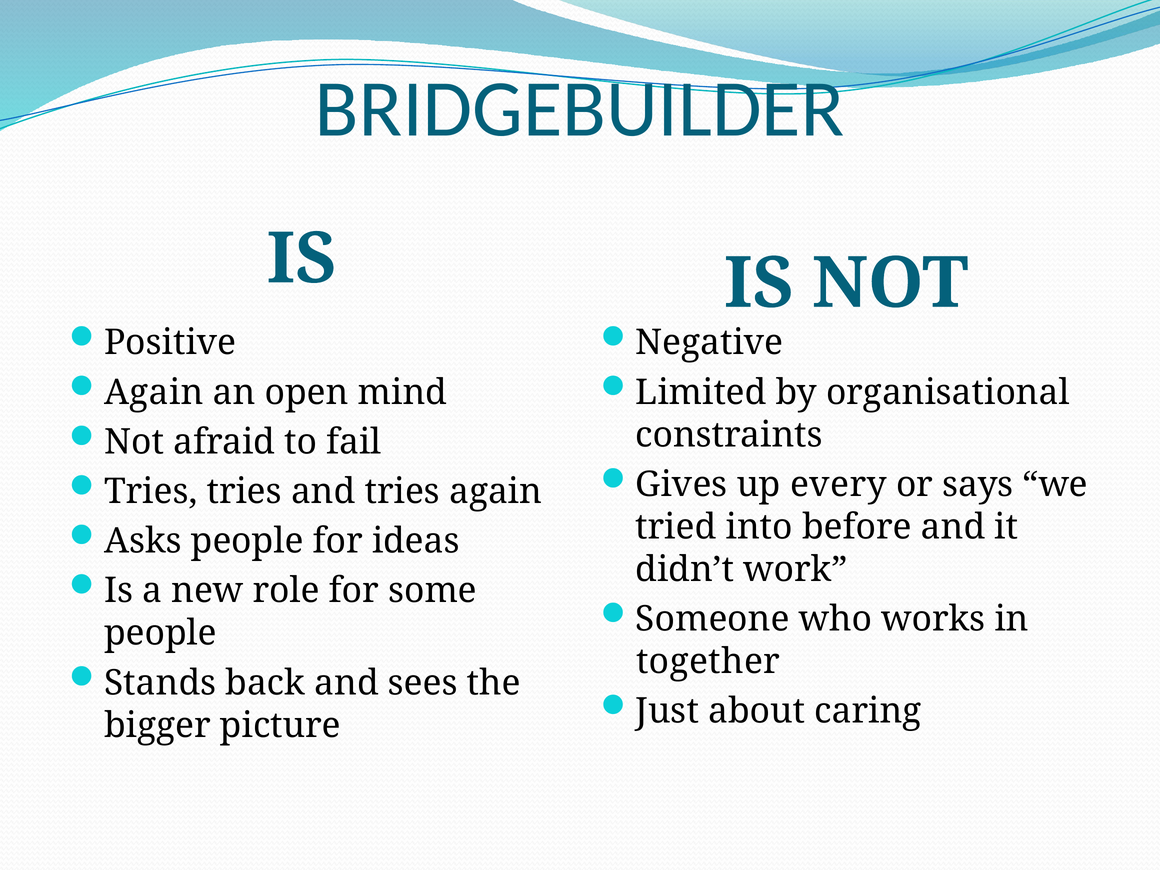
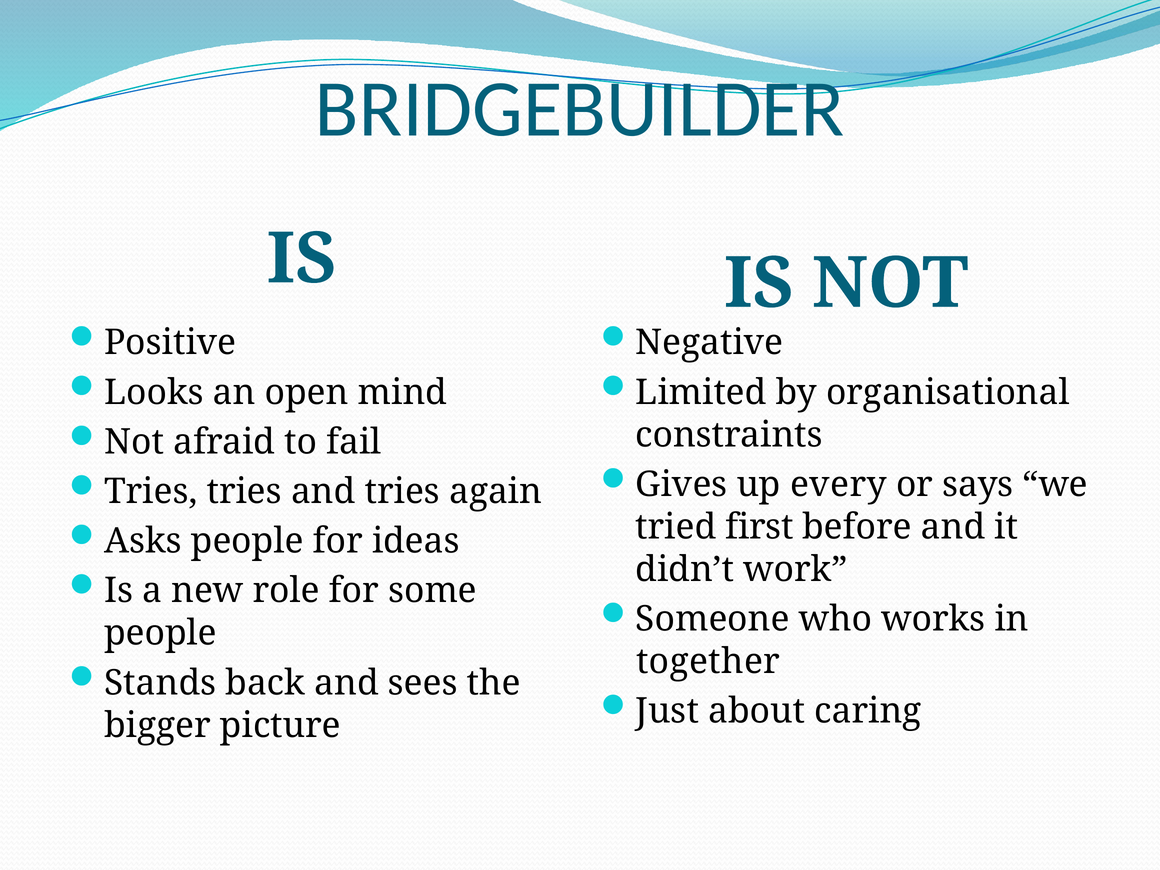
Again at (154, 392): Again -> Looks
into: into -> first
